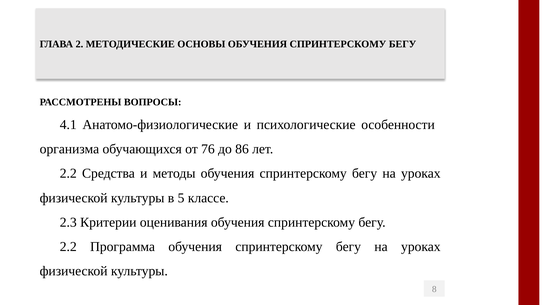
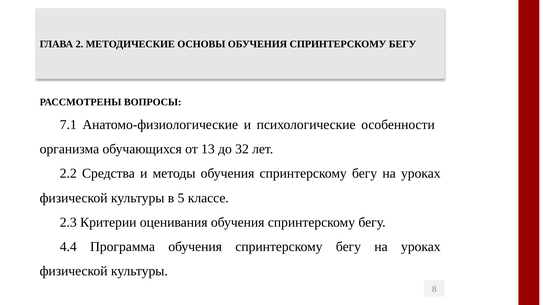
4.1: 4.1 -> 7.1
76: 76 -> 13
86: 86 -> 32
2.2 at (68, 247): 2.2 -> 4.4
